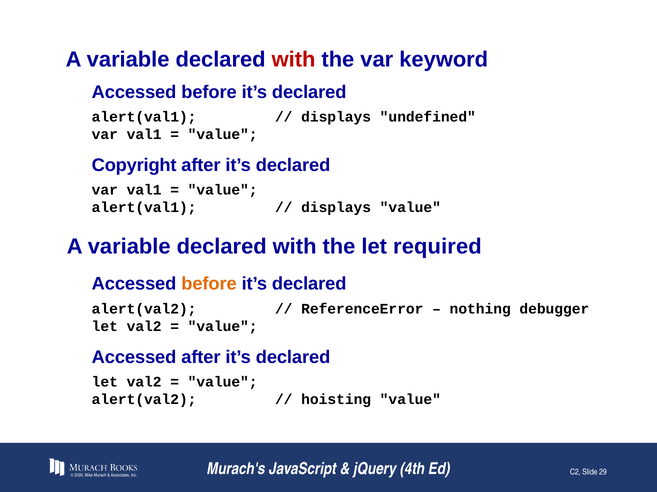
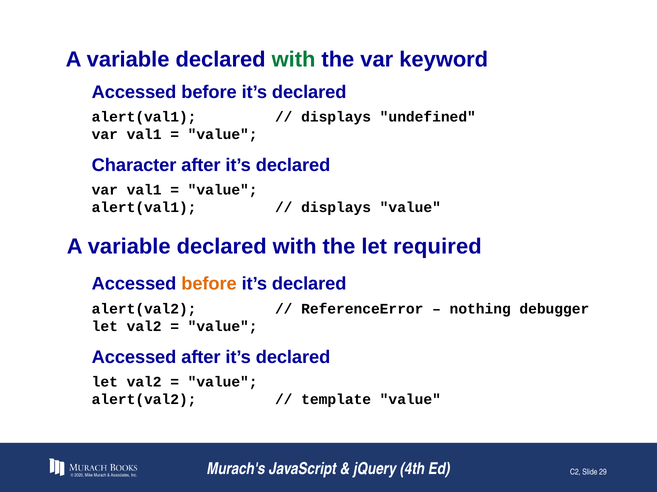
with at (294, 60) colour: red -> green
Copyright: Copyright -> Character
hoisting: hoisting -> template
